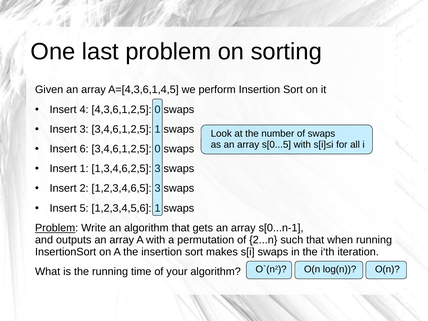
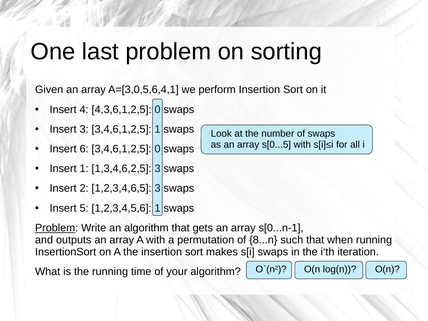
A=[4,3,6,1,4,5: A=[4,3,6,1,4,5 -> A=[3,0,5,6,4,1
2...n: 2...n -> 8...n
